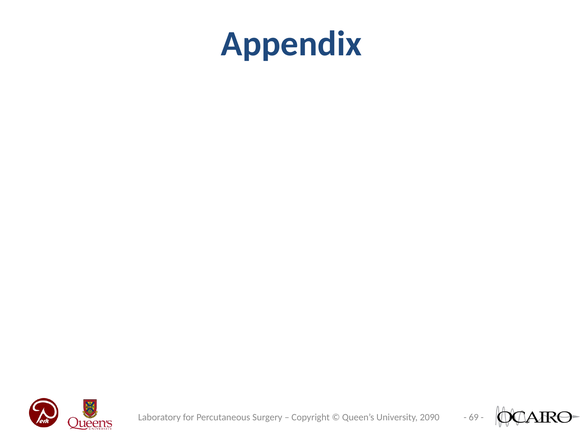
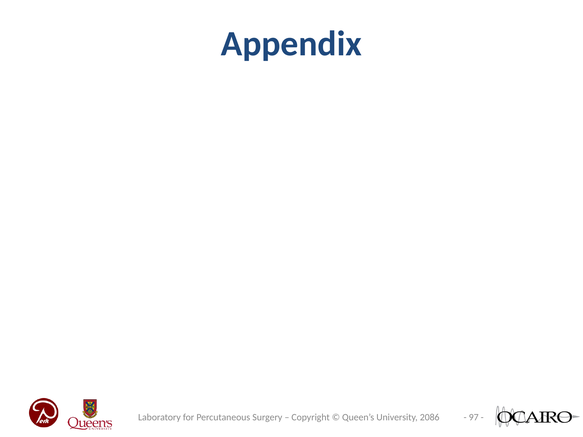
69: 69 -> 97
2090: 2090 -> 2086
